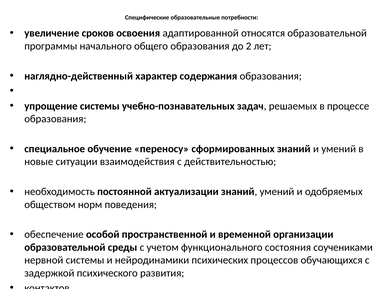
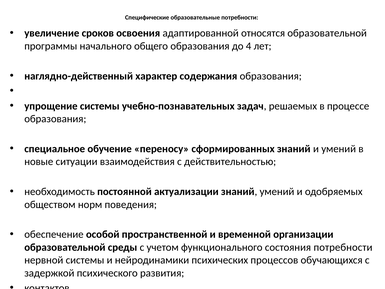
2: 2 -> 4
состояния соучениками: соучениками -> потребности
